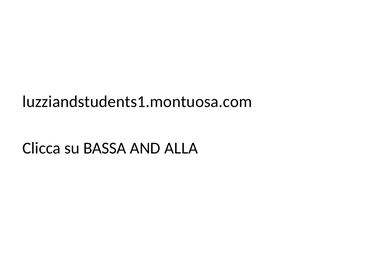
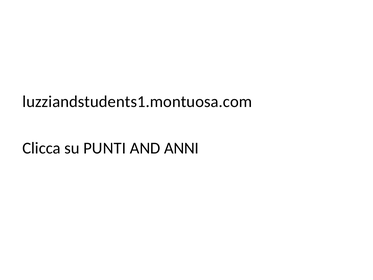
BASSA: BASSA -> PUNTI
ALLA: ALLA -> ANNI
